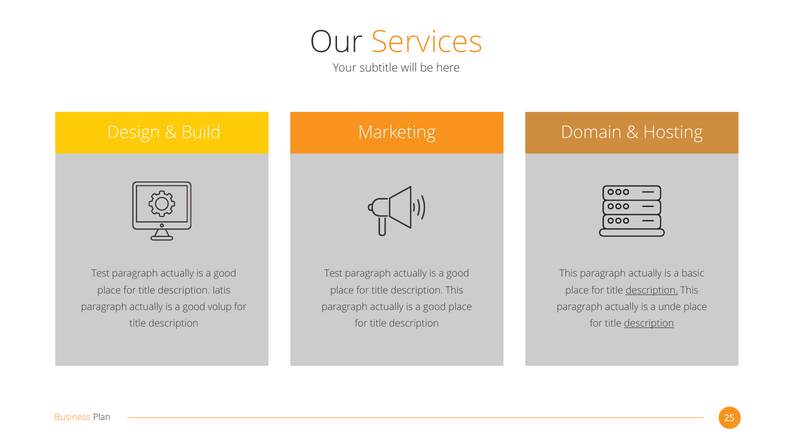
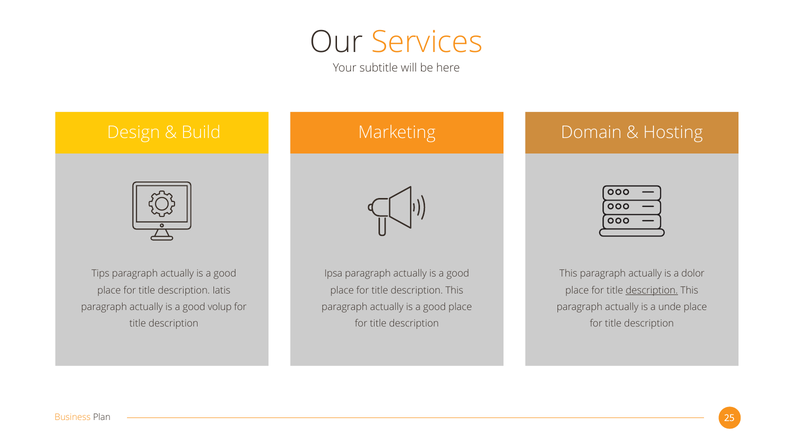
Test at (101, 274): Test -> Tips
Test at (333, 274): Test -> Ipsa
basic: basic -> dolor
description at (649, 324) underline: present -> none
